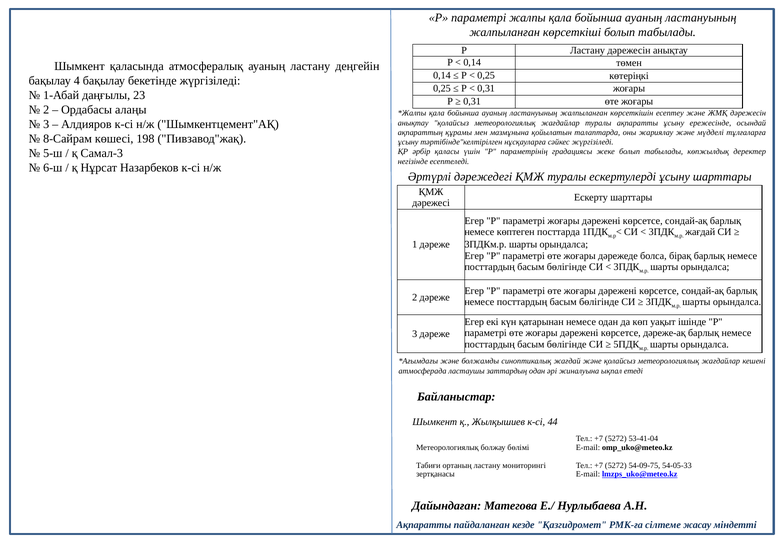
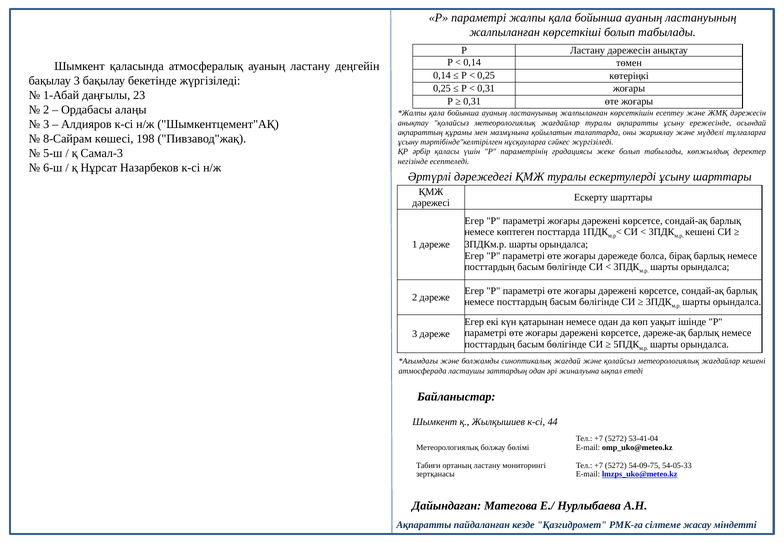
бақылау 4: 4 -> 3
жағдай at (700, 232): жағдай -> кешені
